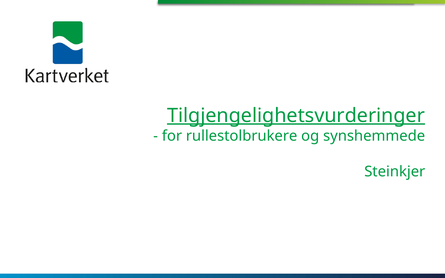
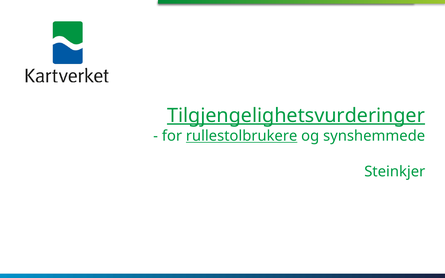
rullestolbrukere underline: none -> present
